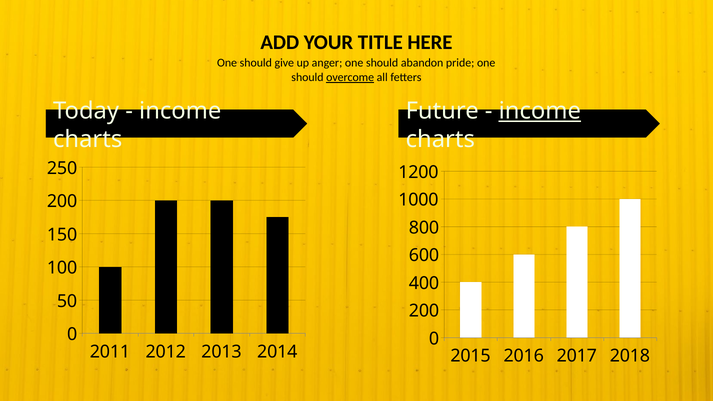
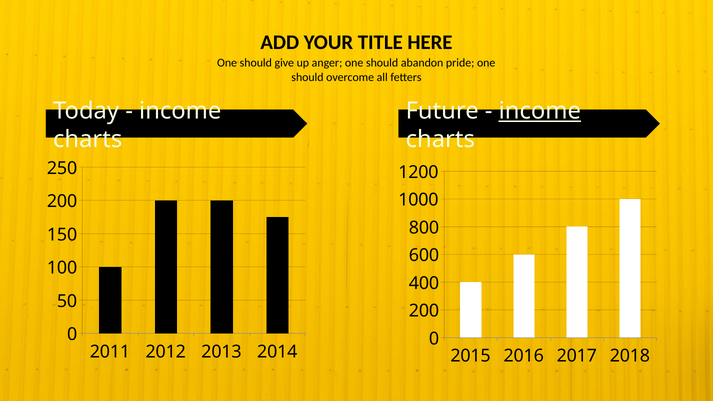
overcome underline: present -> none
